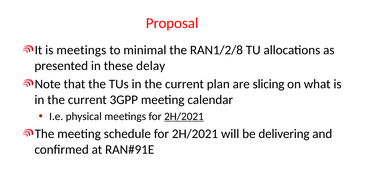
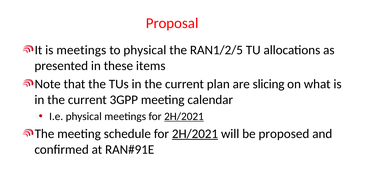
to minimal: minimal -> physical
RAN1/2/8: RAN1/2/8 -> RAN1/2/5
delay: delay -> items
2H/2021 at (195, 134) underline: none -> present
delivering: delivering -> proposed
